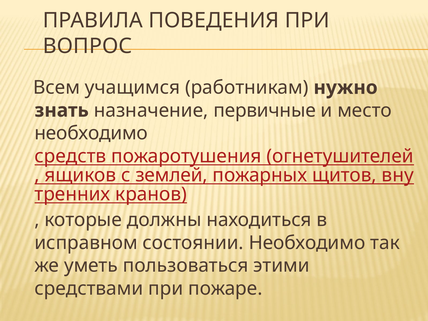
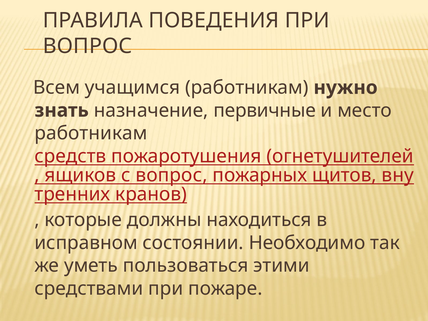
необходимо at (91, 133): необходимо -> работникам
с землей: землей -> вопрос
